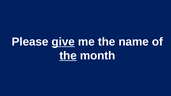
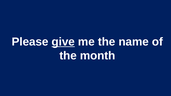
the at (68, 56) underline: present -> none
